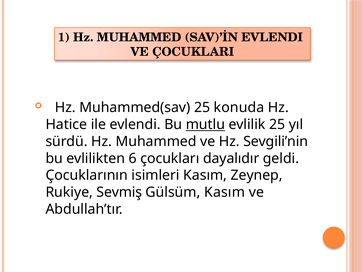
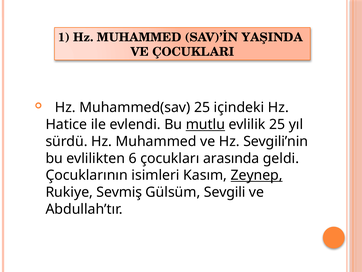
SAV)’İN EVLENDI: EVLENDI -> YAŞINDA
konuda: konuda -> içindeki
dayalıdır: dayalıdır -> arasında
Zeynep underline: none -> present
Gülsüm Kasım: Kasım -> Sevgili
